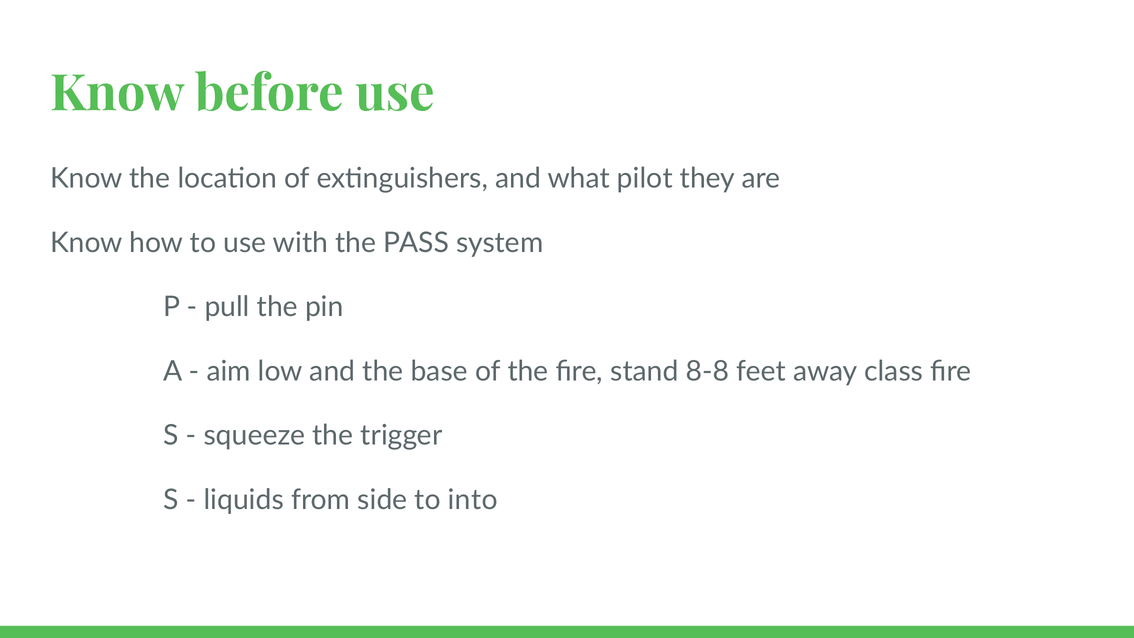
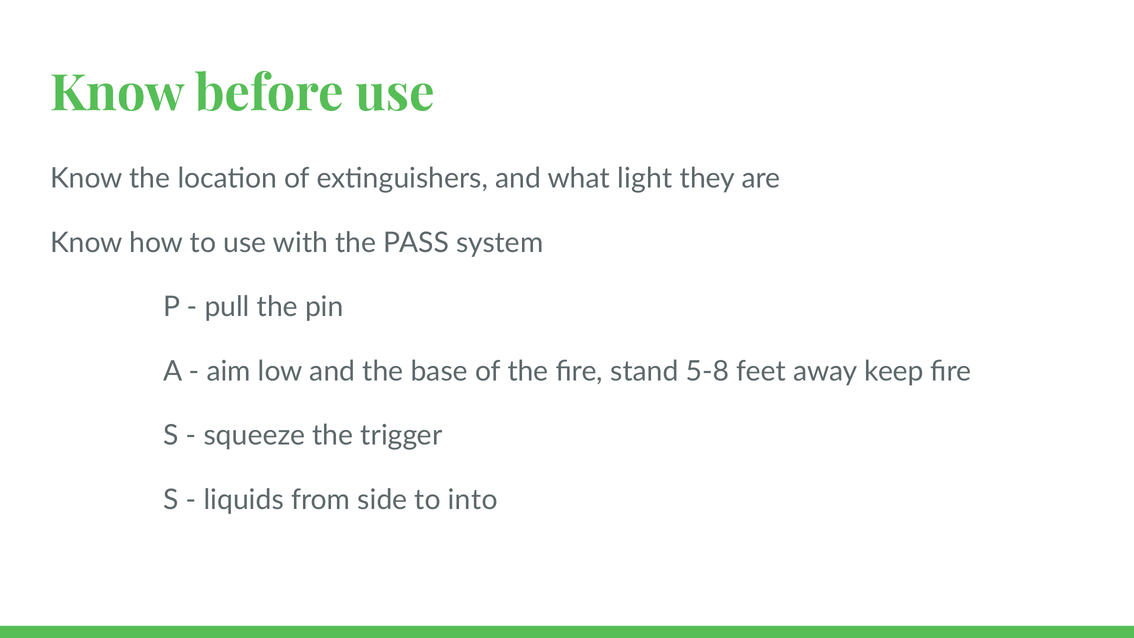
pilot: pilot -> light
8-8: 8-8 -> 5-8
class: class -> keep
